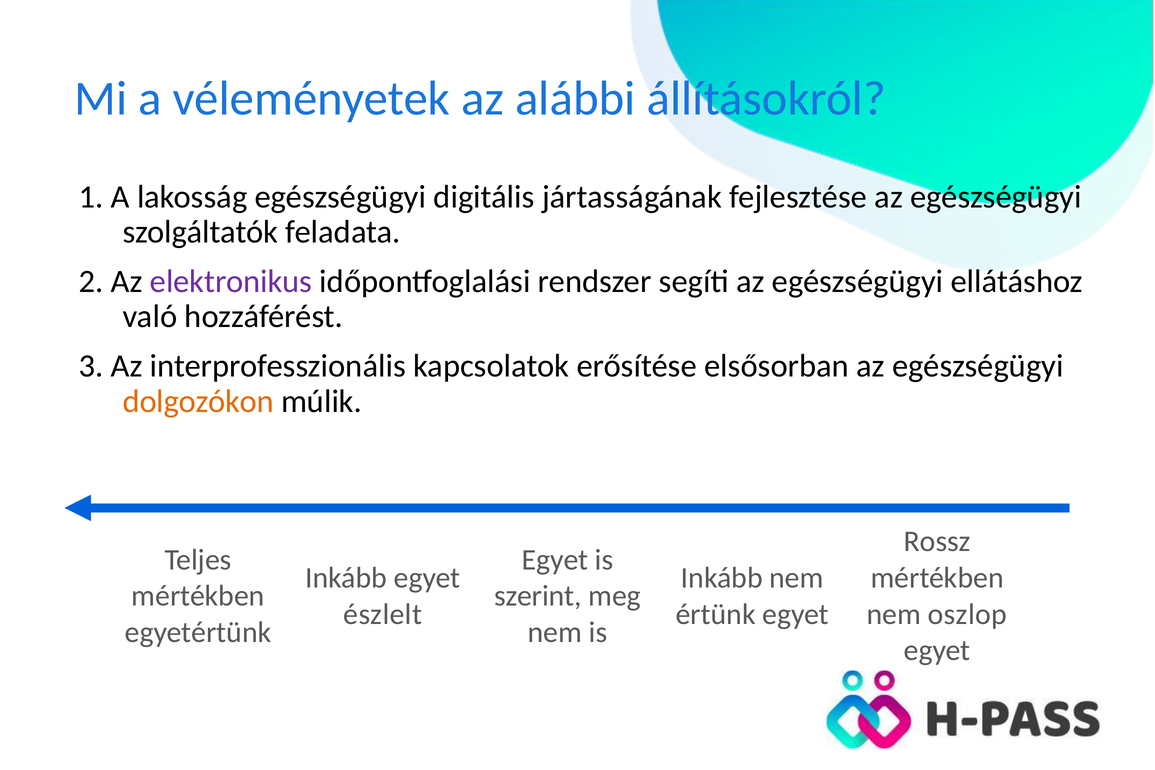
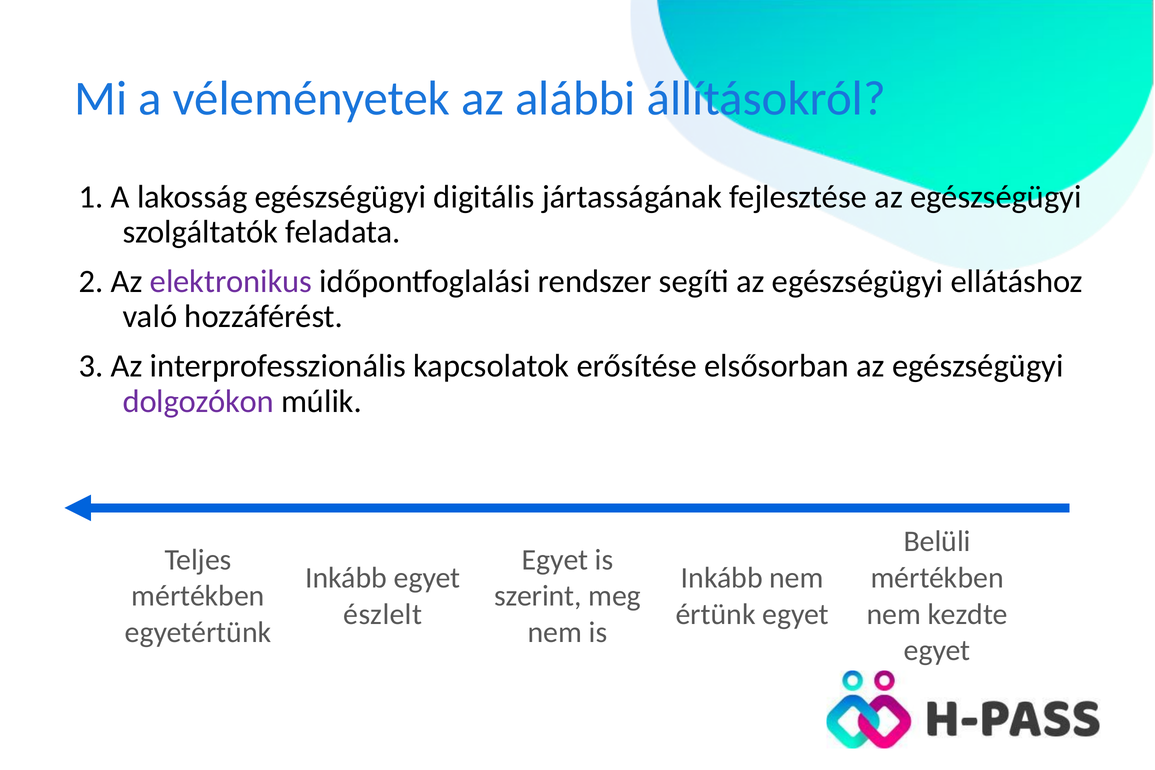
dolgozókon colour: orange -> purple
Rossz: Rossz -> Belüli
oszlop: oszlop -> kezdte
